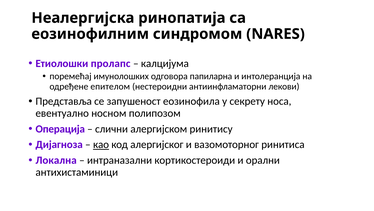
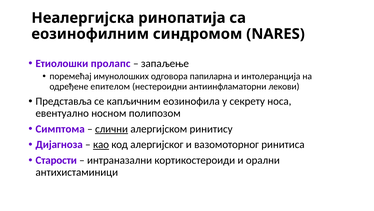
калцијума: калцијума -> запаљење
запушеност: запушеност -> капљичним
Операција: Операција -> Симптома
слични underline: none -> present
Локална: Локална -> Старости
